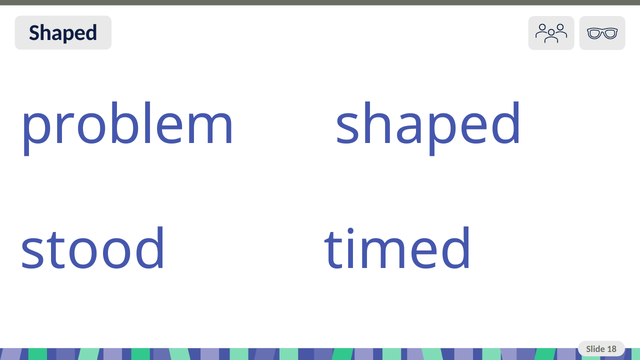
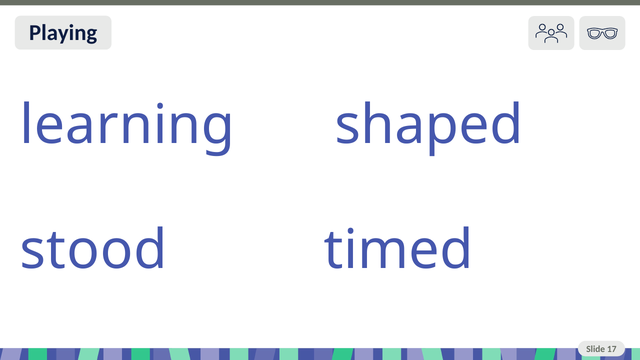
Shaped at (63, 33): Shaped -> Playing
problem: problem -> learning
18: 18 -> 17
